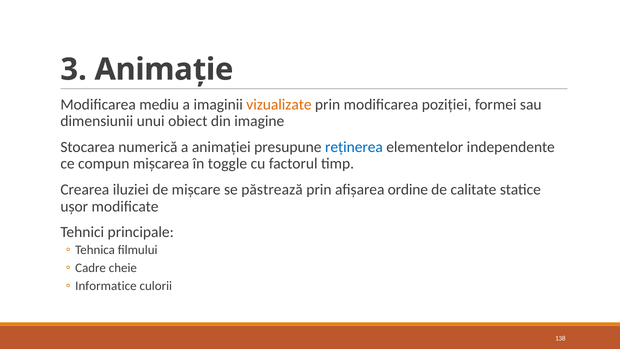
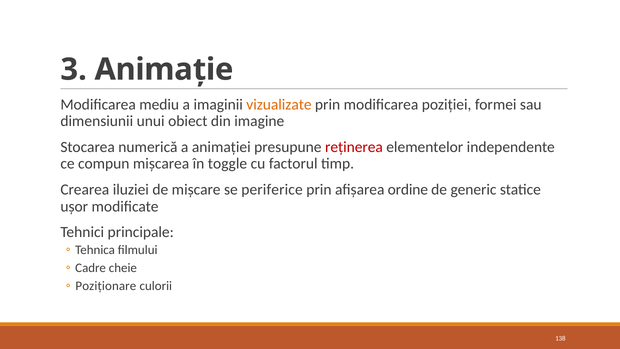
reținerea colour: blue -> red
păstrează: păstrează -> periferice
calitate: calitate -> generic
Informatice: Informatice -> Poziționare
